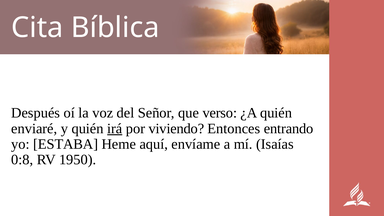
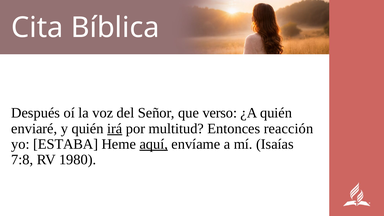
viviendo: viviendo -> multitud
entrando: entrando -> reacción
aquí underline: none -> present
0:8: 0:8 -> 7:8
1950: 1950 -> 1980
